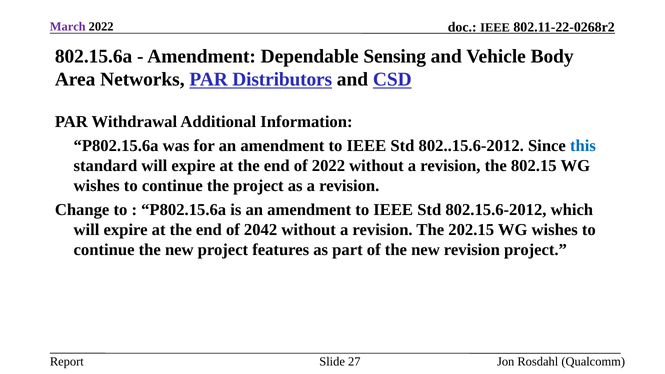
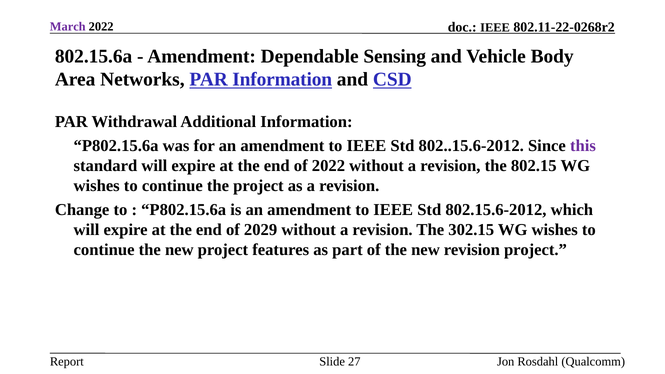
PAR Distributors: Distributors -> Information
this colour: blue -> purple
2042: 2042 -> 2029
202.15: 202.15 -> 302.15
